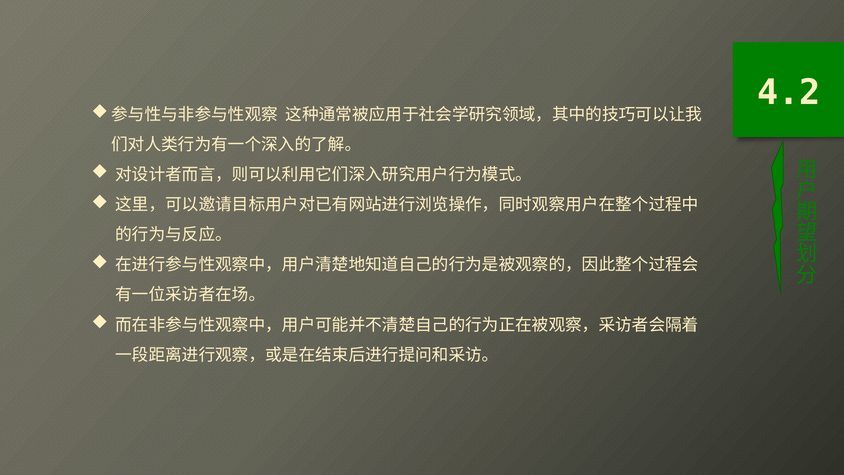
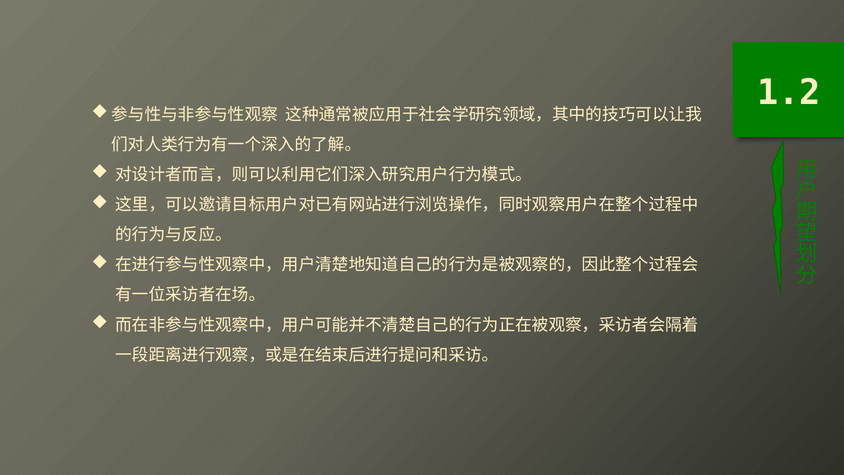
4.2: 4.2 -> 1.2
